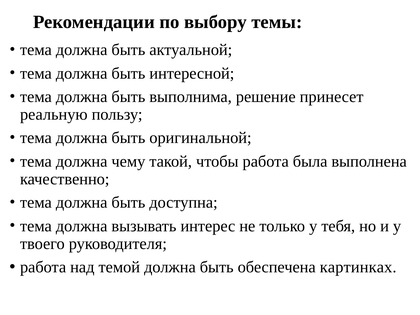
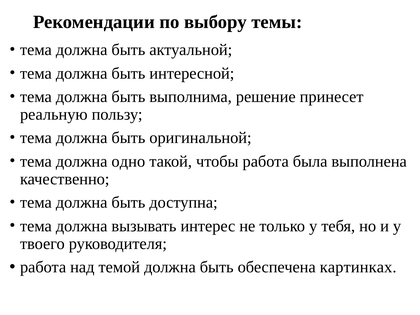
чему: чему -> одно
